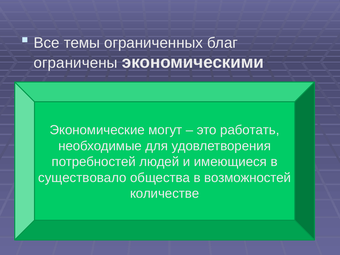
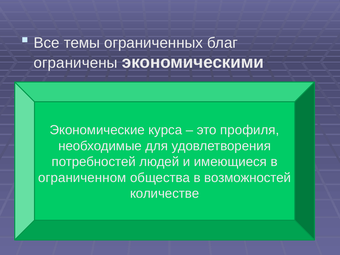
могут: могут -> курса
работать: работать -> профиля
существовало: существовало -> ограниченном
